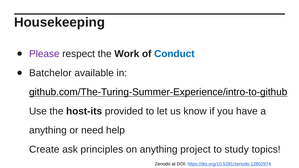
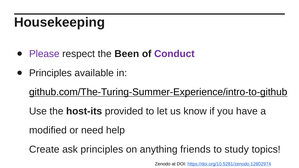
Work: Work -> Been
Conduct colour: blue -> purple
Batchelor at (50, 73): Batchelor -> Principles
anything at (48, 130): anything -> modified
project: project -> friends
